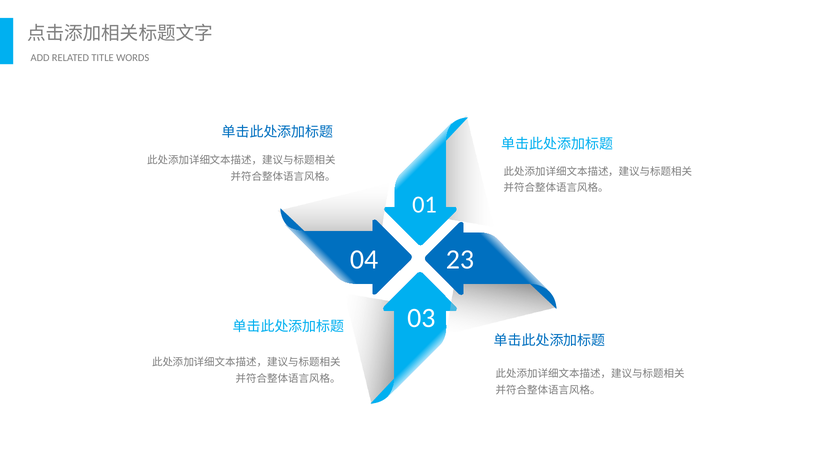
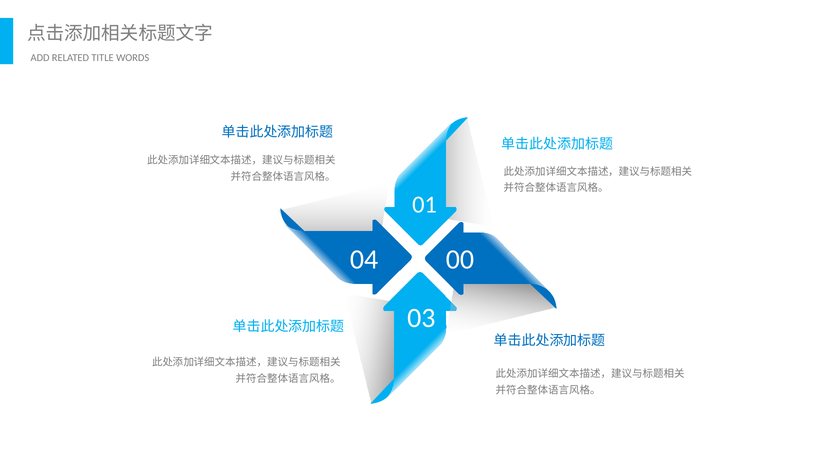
23: 23 -> 00
